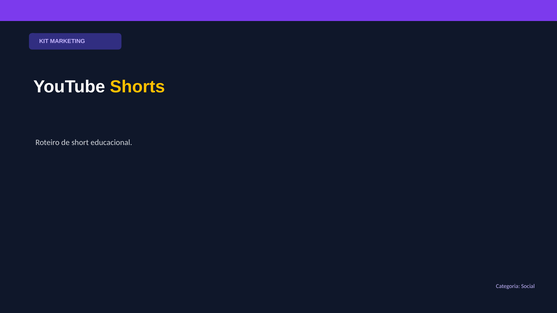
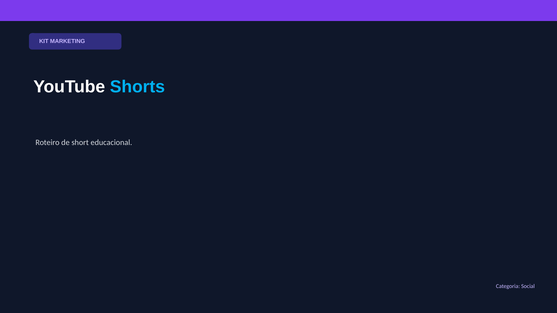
Shorts colour: yellow -> light blue
